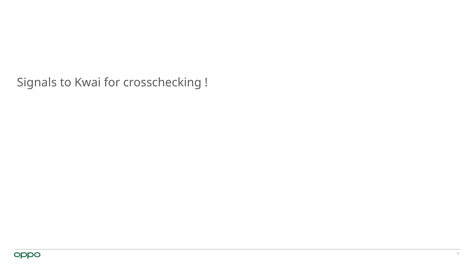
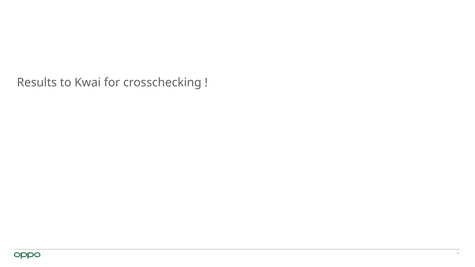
Signals: Signals -> Results
